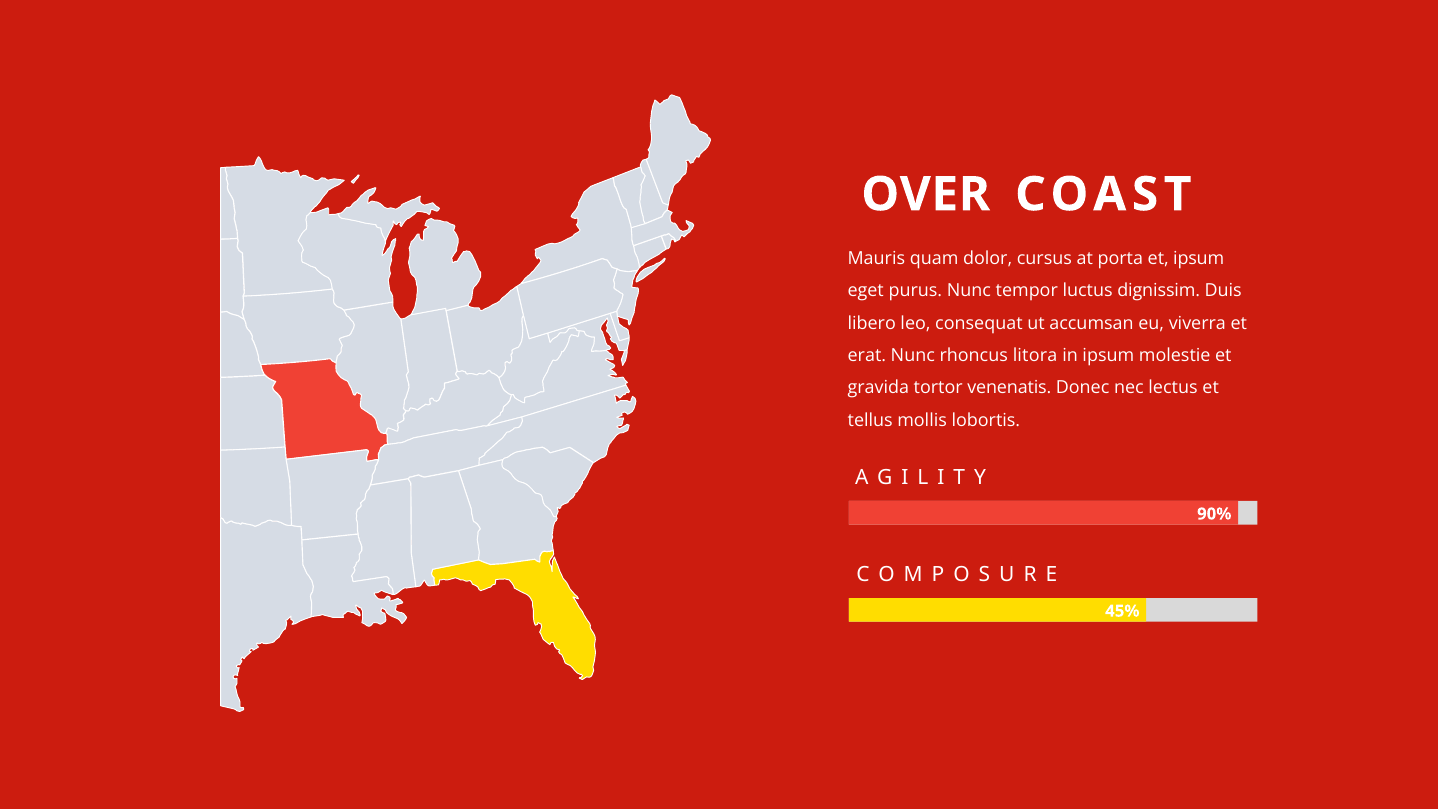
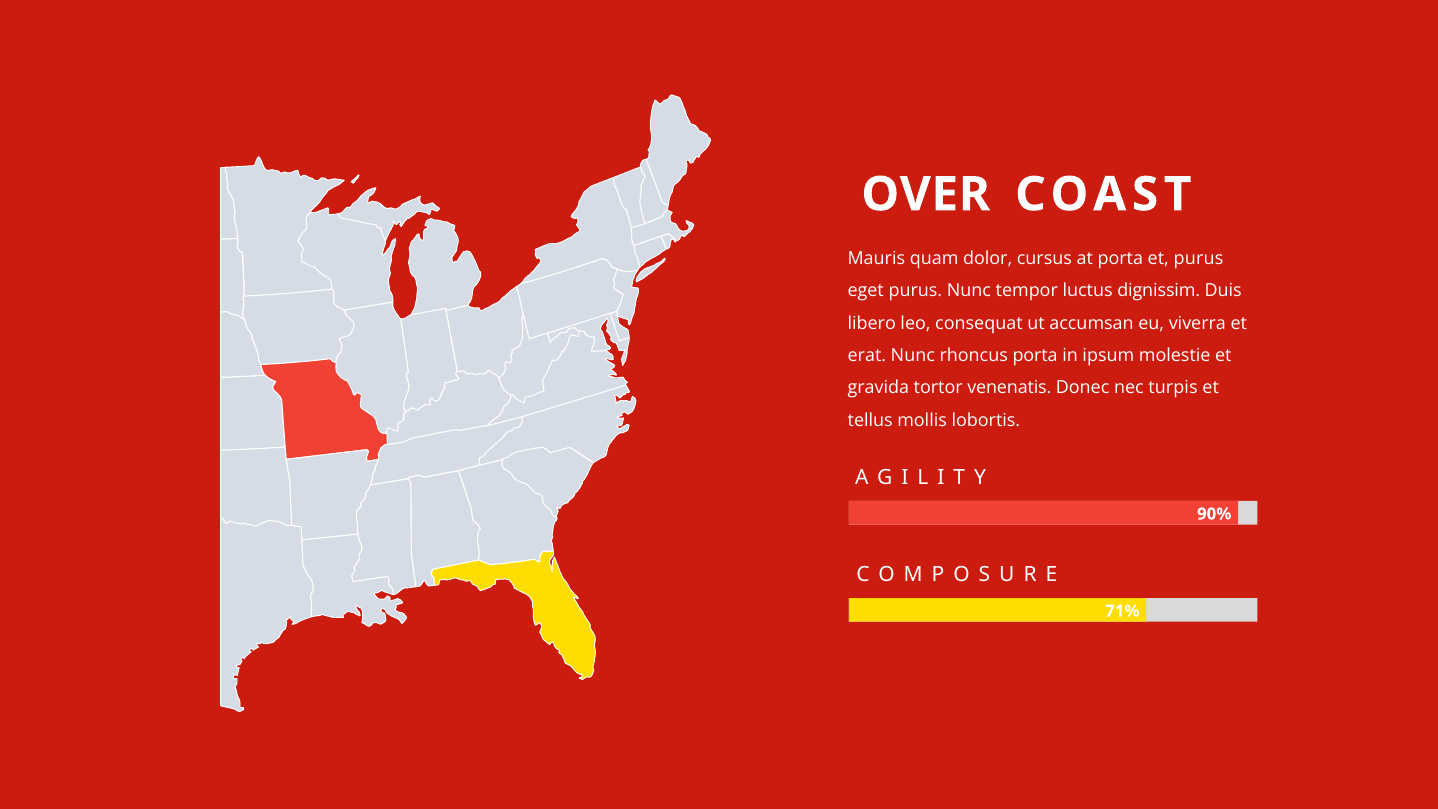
et ipsum: ipsum -> purus
rhoncus litora: litora -> porta
lectus: lectus -> turpis
45%: 45% -> 71%
